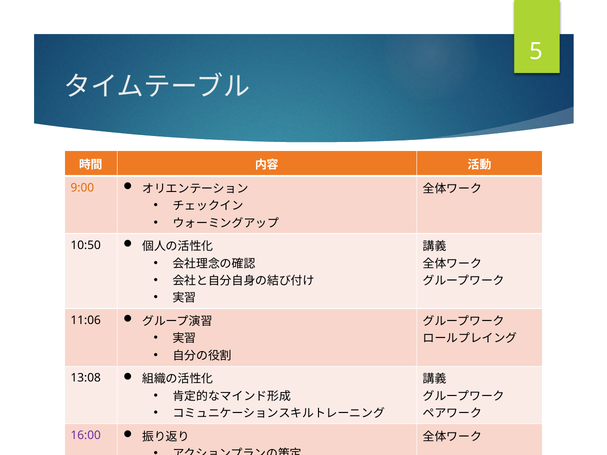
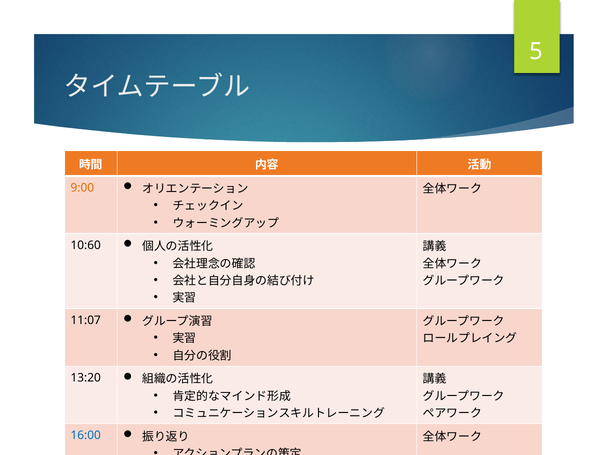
10:50: 10:50 -> 10:60
11:06: 11:06 -> 11:07
13:08: 13:08 -> 13:20
16:00 colour: purple -> blue
